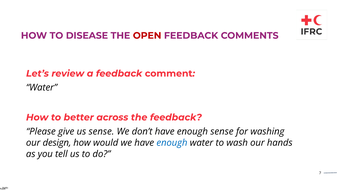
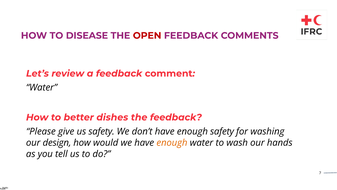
across: across -> dishes
us sense: sense -> safety
enough sense: sense -> safety
enough at (172, 142) colour: blue -> orange
